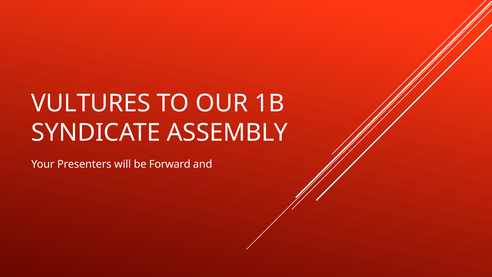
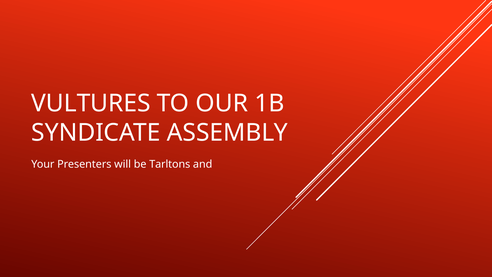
Forward: Forward -> Tarltons
